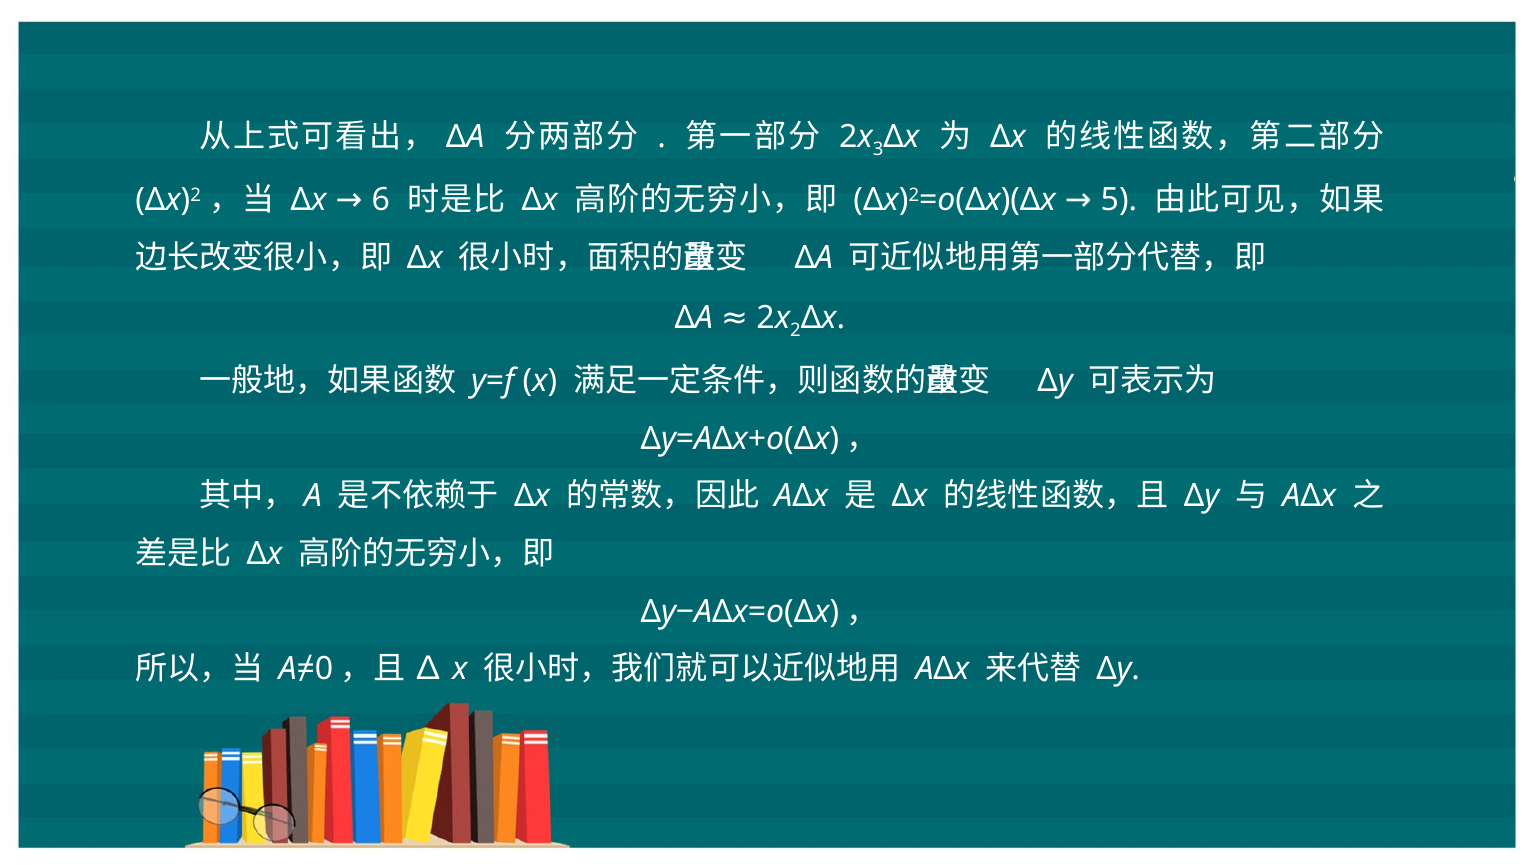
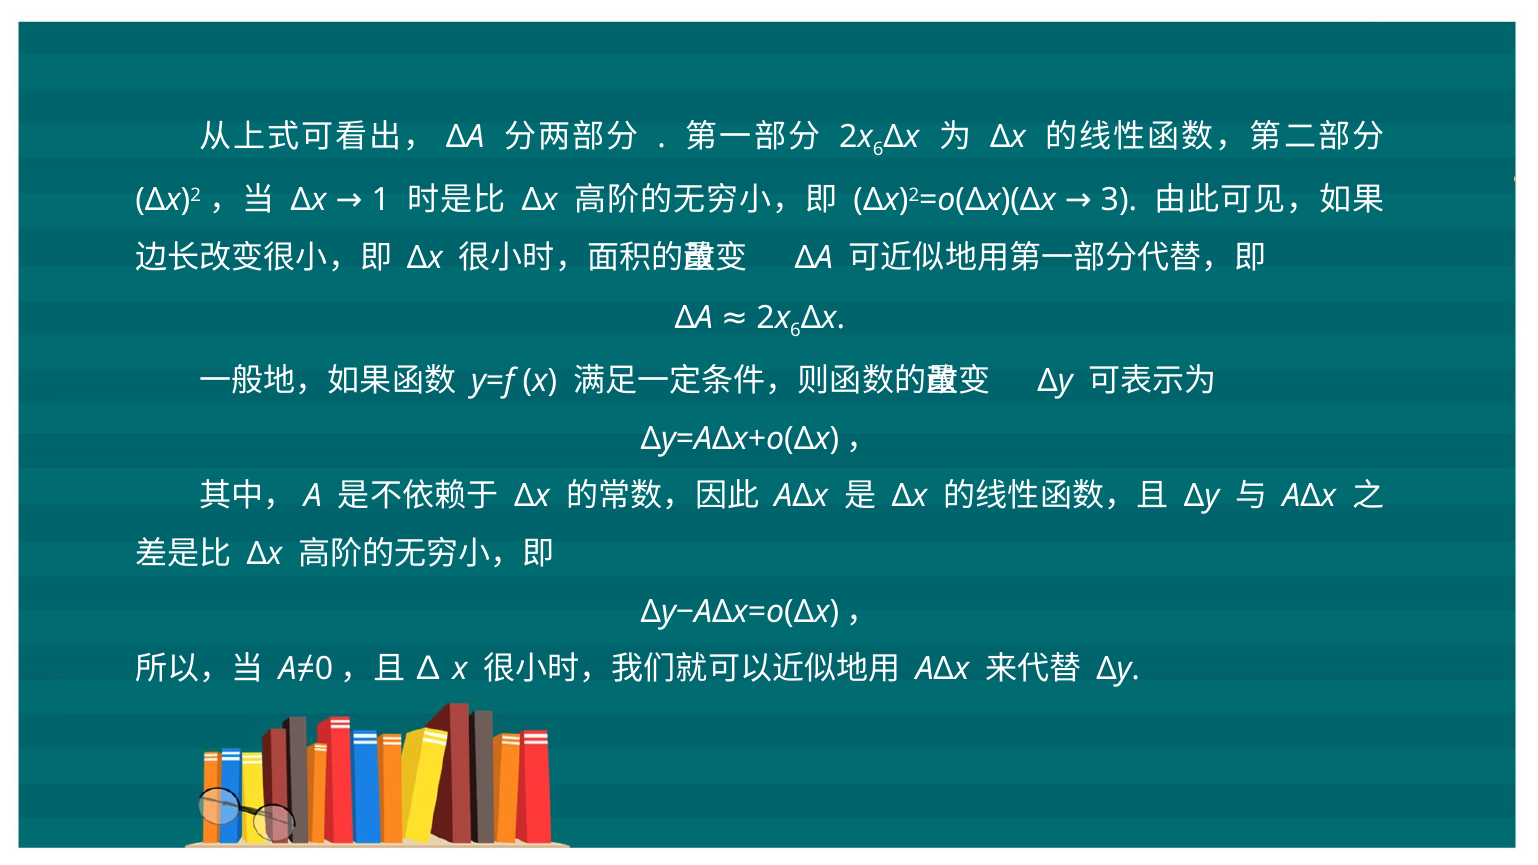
3 at (878, 150): 3 -> 6
5: 5 -> 3
6: 6 -> 1
x 2: 2 -> 6
